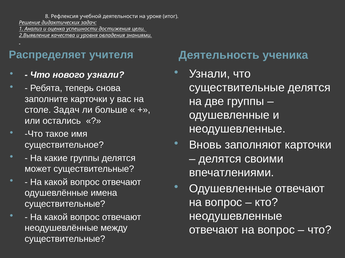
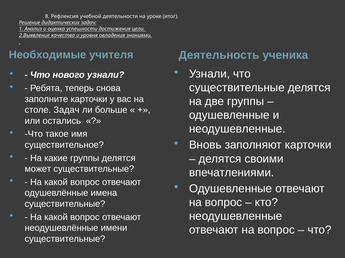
Распределяет: Распределяет -> Необходимые
между: между -> имени
